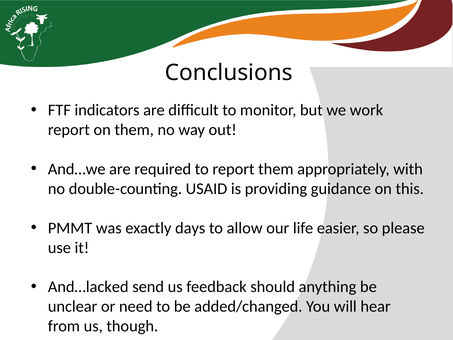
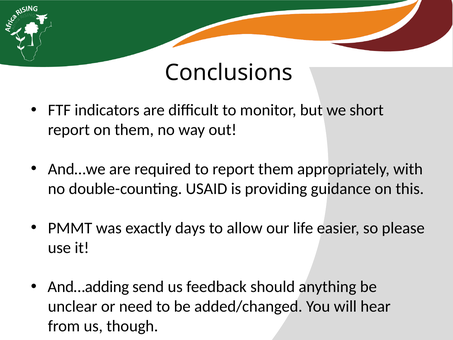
work: work -> short
And…lacked: And…lacked -> And…adding
